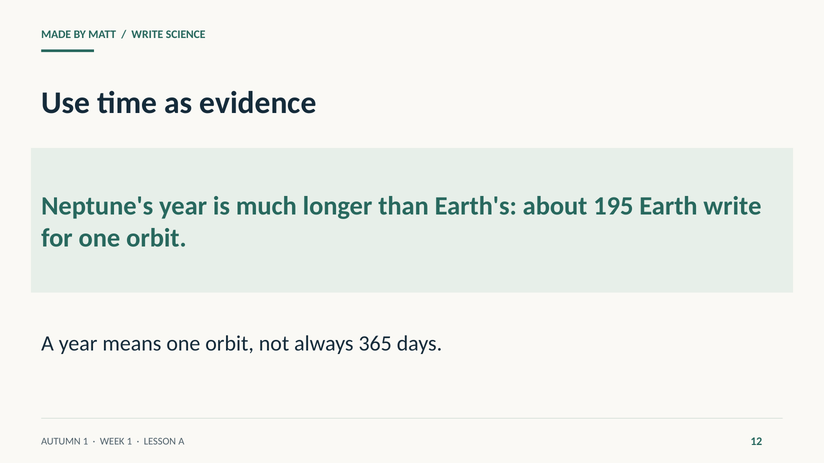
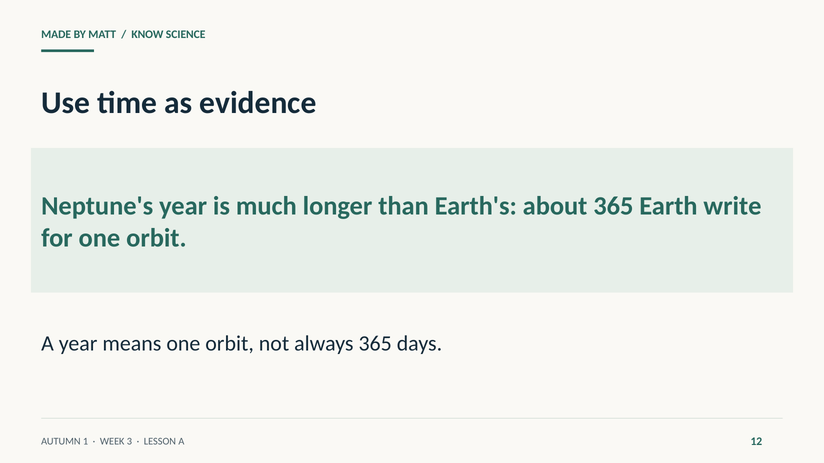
WRITE at (147, 34): WRITE -> KNOW
about 195: 195 -> 365
WEEK 1: 1 -> 3
